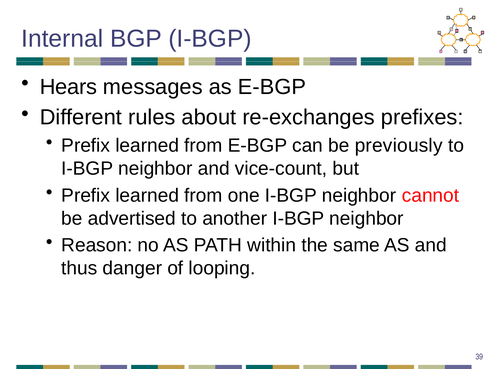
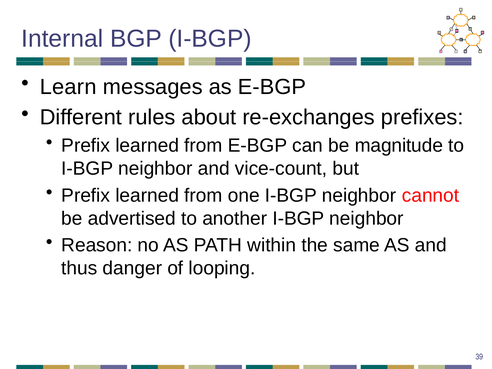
Hears: Hears -> Learn
previously: previously -> magnitude
